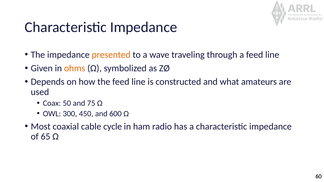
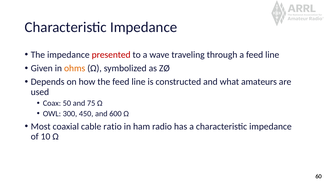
presented colour: orange -> red
cycle: cycle -> ratio
65: 65 -> 10
